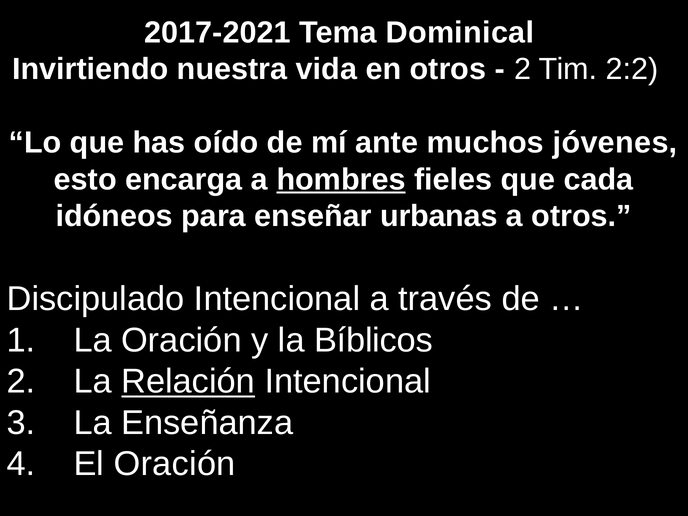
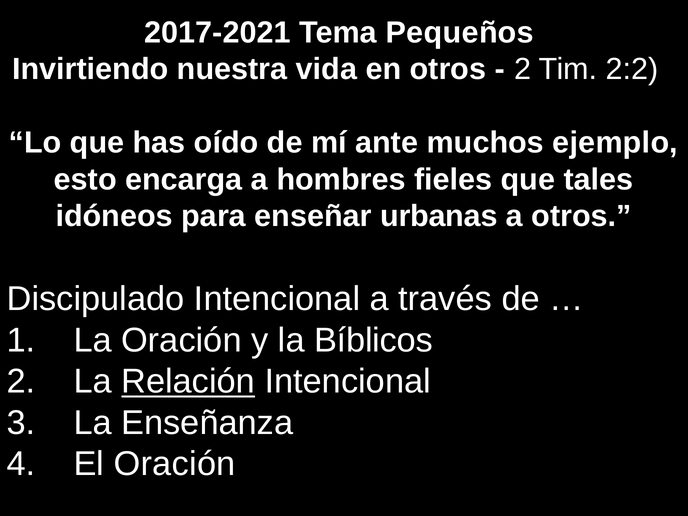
Dominical: Dominical -> Pequeños
jóvenes: jóvenes -> ejemplo
hombres underline: present -> none
cada: cada -> tales
